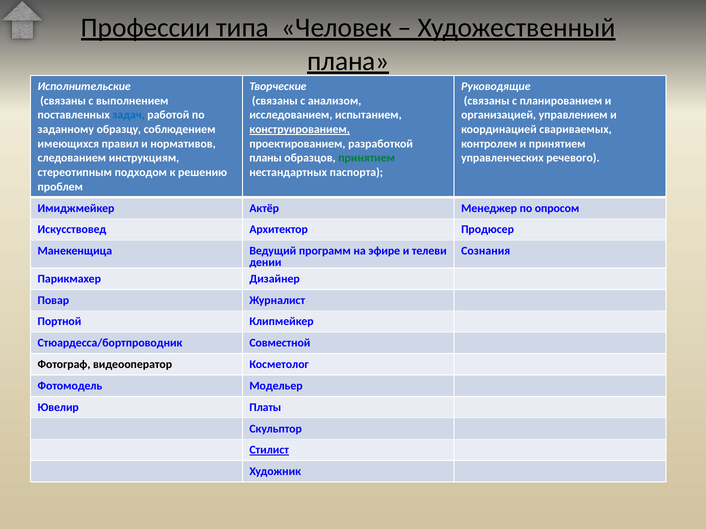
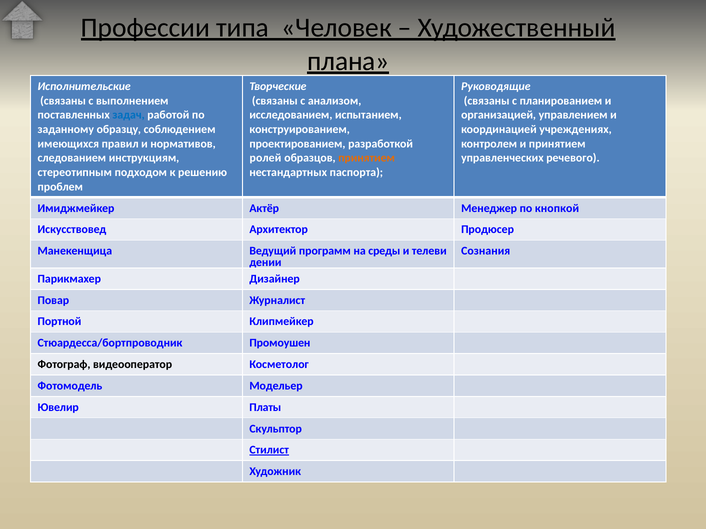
конструированием underline: present -> none
свариваемых: свариваемых -> учреждениях
планы: планы -> ролей
принятием at (367, 158) colour: green -> orange
опросом: опросом -> кнопкой
эфире: эфире -> среды
Совместной: Совместной -> Промоушен
